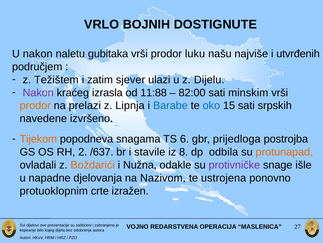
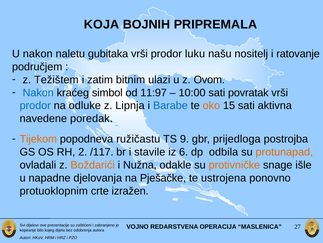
VRLO: VRLO -> KOJA
DOSTIGNUTE: DOSTIGNUTE -> PRIPREMALA
najviše: najviše -> nositelj
utvrđenih: utvrđenih -> ratovanje
sjever: sjever -> bitnim
Dijelu: Dijelu -> Ovom
Nakon at (38, 92) colour: purple -> blue
izrasla: izrasla -> simbol
11:88: 11:88 -> 11:97
82:00: 82:00 -> 10:00
minskim: minskim -> povratak
prodor at (35, 105) colour: orange -> blue
prelazi: prelazi -> odluke
oko colour: blue -> orange
srpskih: srpskih -> aktivna
izvršeno: izvršeno -> poredak
snagama: snagama -> ružičastu
6: 6 -> 9
/637: /637 -> /117
8: 8 -> 6
protivničke colour: purple -> orange
Nazivom: Nazivom -> Pješačke
